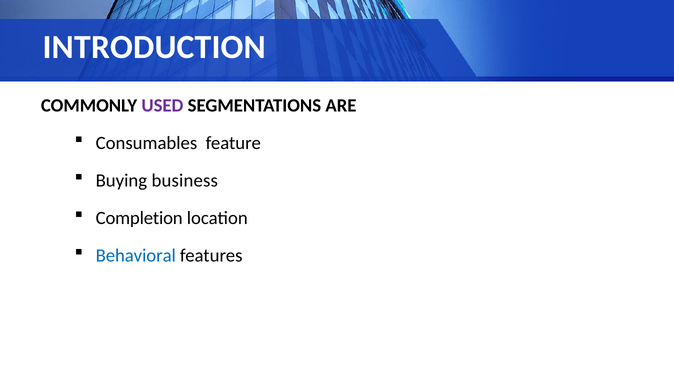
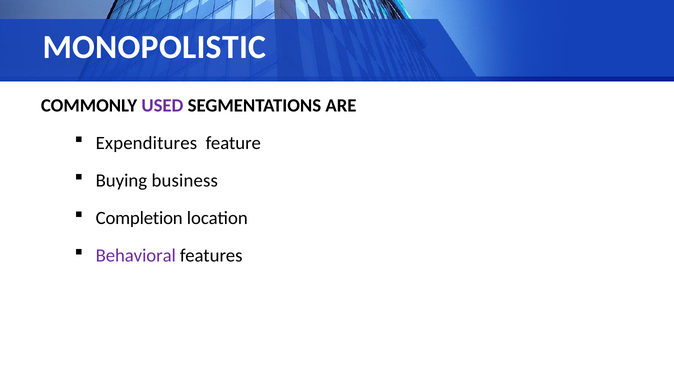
INTRODUCTION: INTRODUCTION -> MONOPOLISTIC
Consumables: Consumables -> Expenditures
Behavioral colour: blue -> purple
